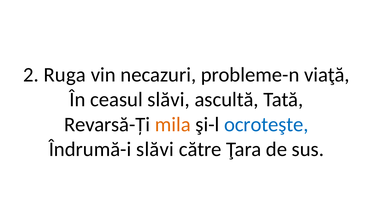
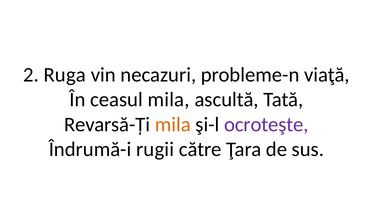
ceasul slăvi: slăvi -> mila
ocroteşte colour: blue -> purple
Îndrumă-i slăvi: slăvi -> rugii
